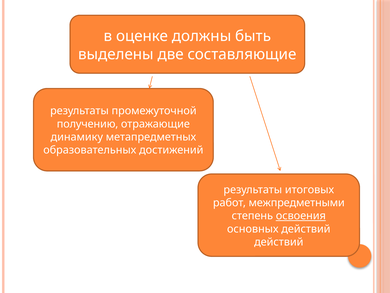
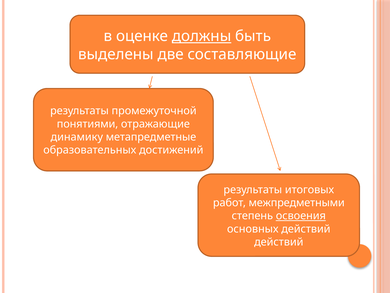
должны underline: none -> present
получению: получению -> понятиями
метапредметных: метапредметных -> метапредметные
